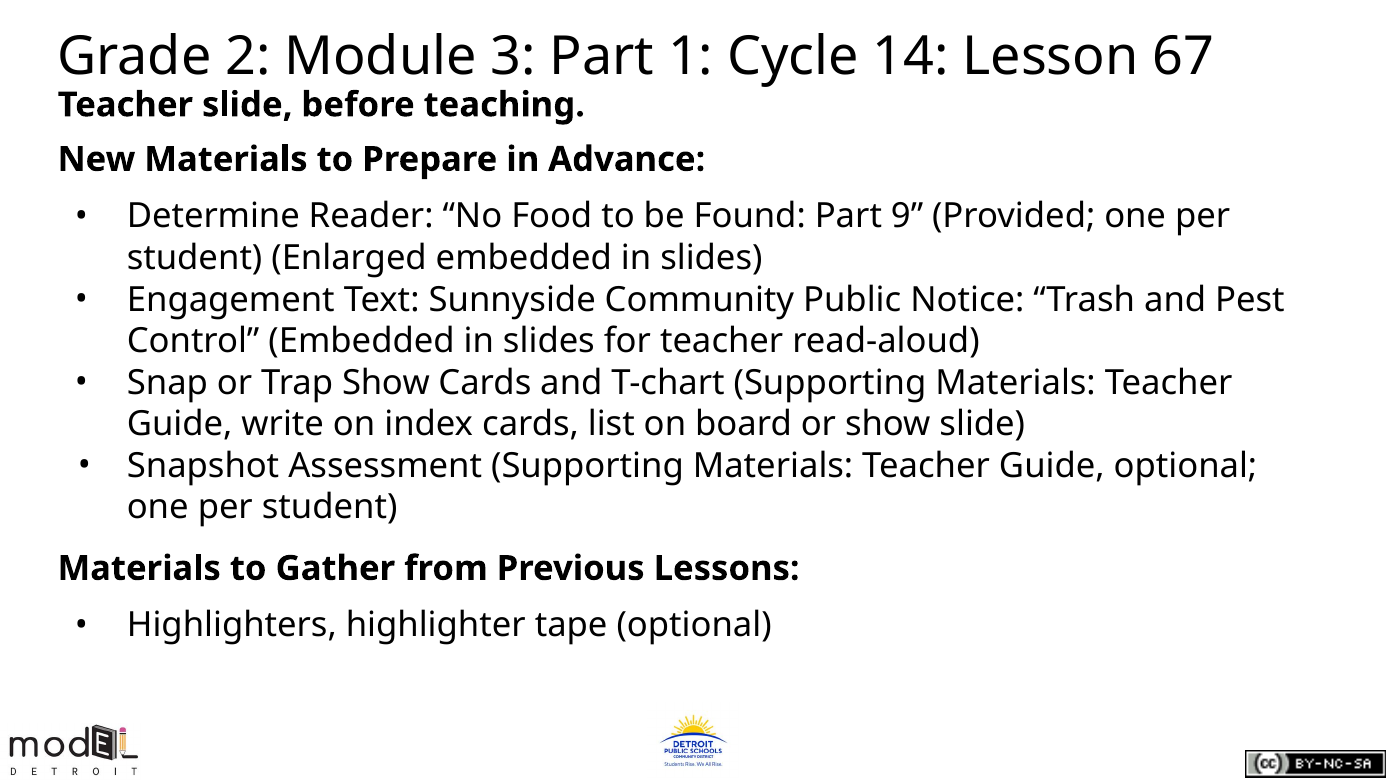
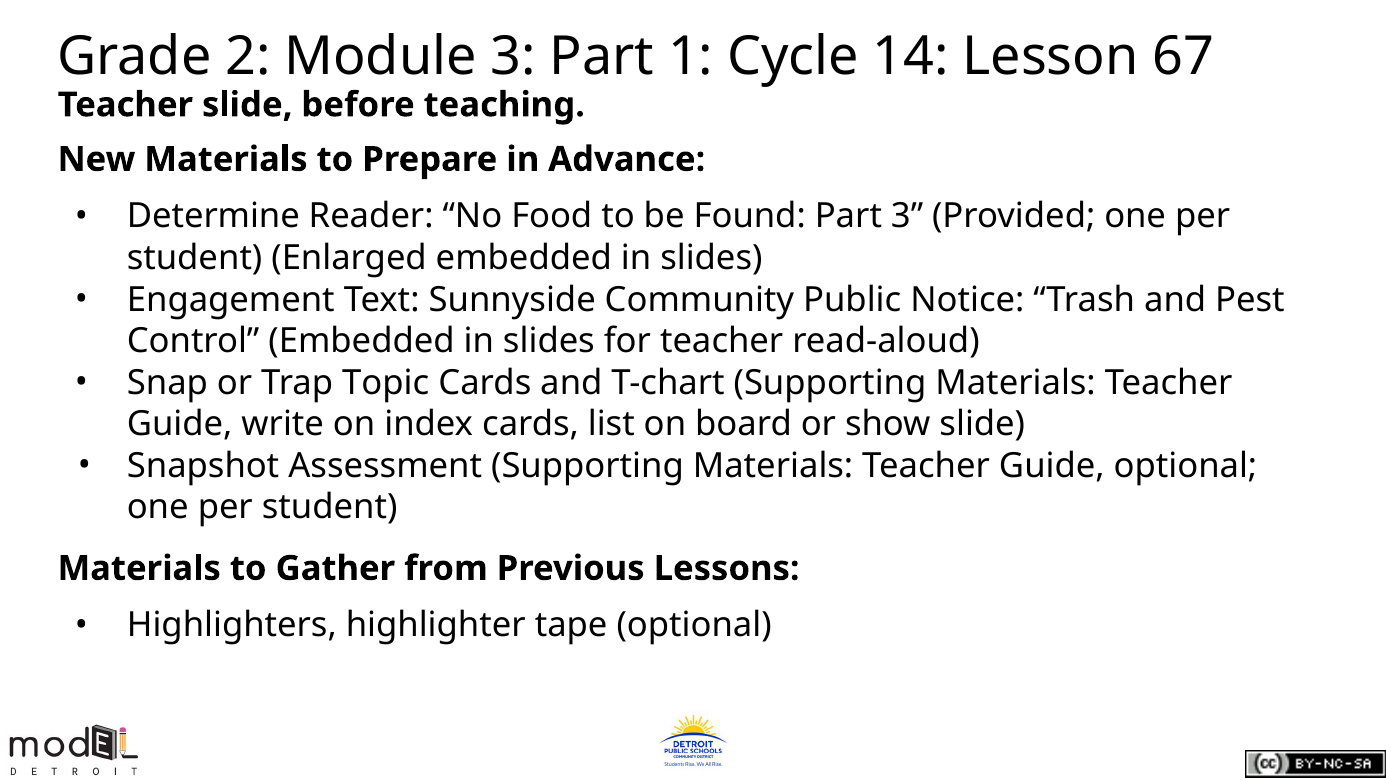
Part 9: 9 -> 3
Trap Show: Show -> Topic
